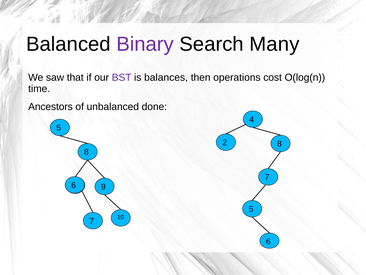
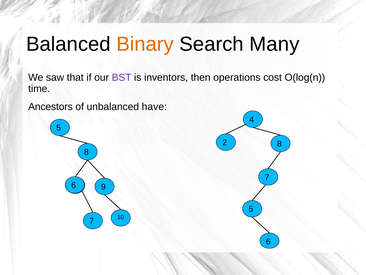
Binary colour: purple -> orange
balances: balances -> inventors
done: done -> have
